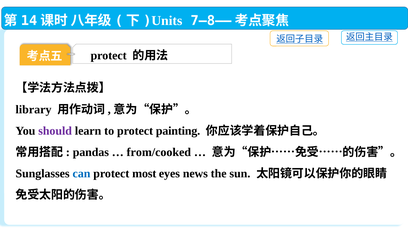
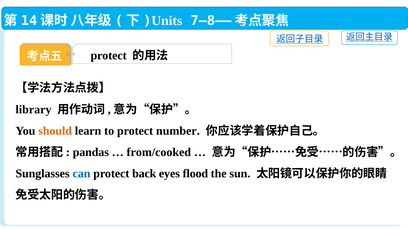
should colour: purple -> orange
painting: painting -> number
most: most -> back
news: news -> flood
